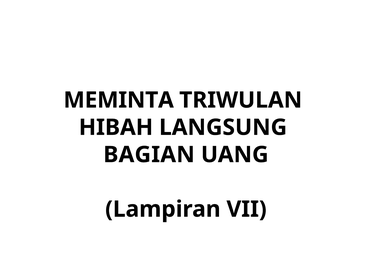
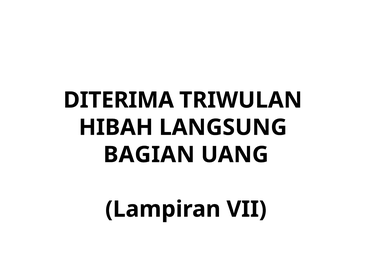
MEMINTA: MEMINTA -> DITERIMA
